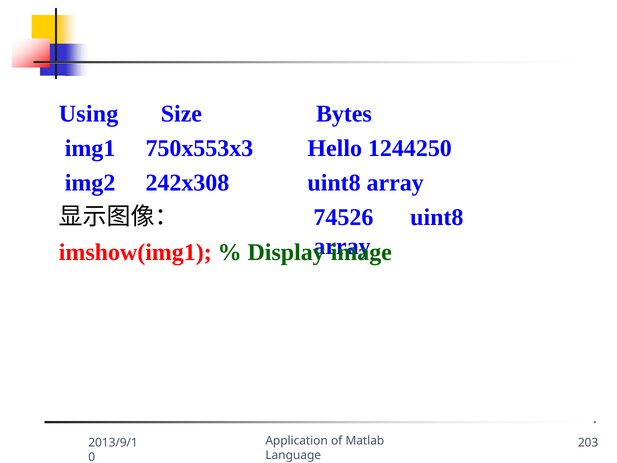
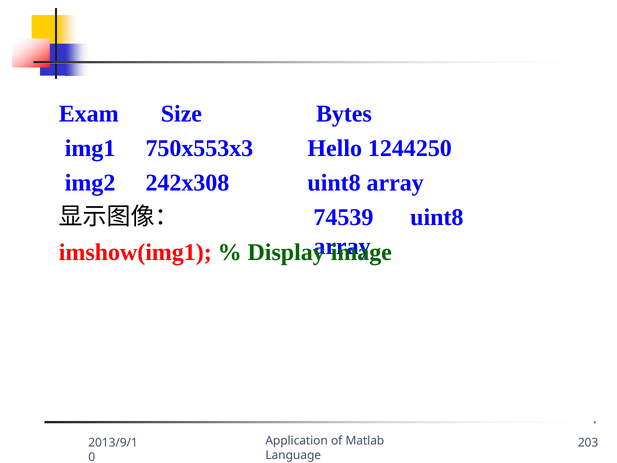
Using: Using -> Exam
74526: 74526 -> 74539
